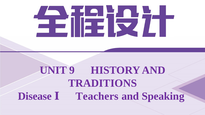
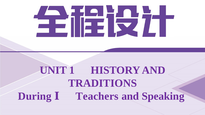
9: 9 -> 1
Disease: Disease -> During
